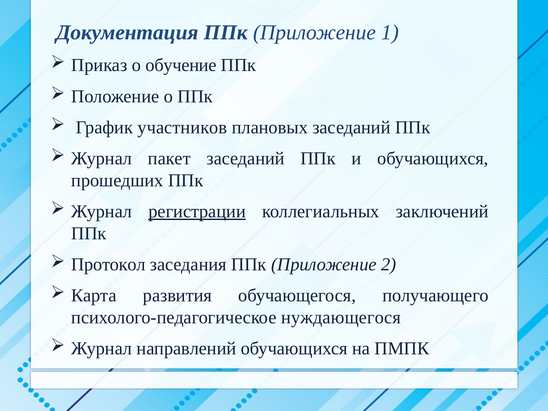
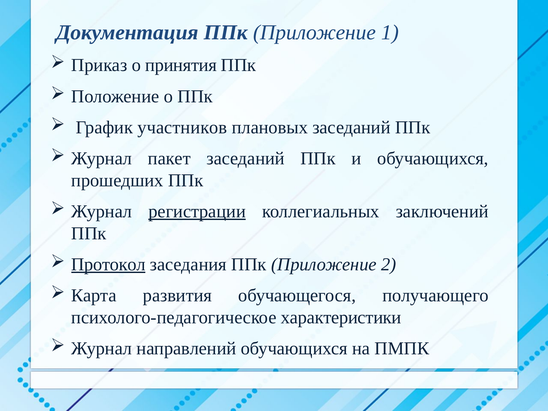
обучение: обучение -> принятия
Протокол underline: none -> present
нуждающегося: нуждающегося -> характеристики
